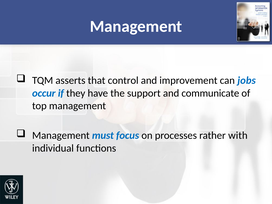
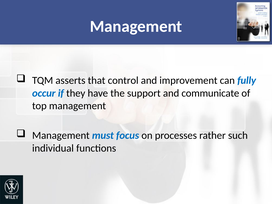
jobs: jobs -> fully
with: with -> such
